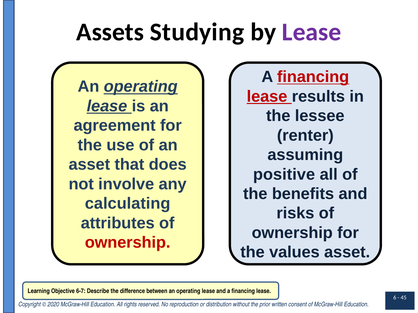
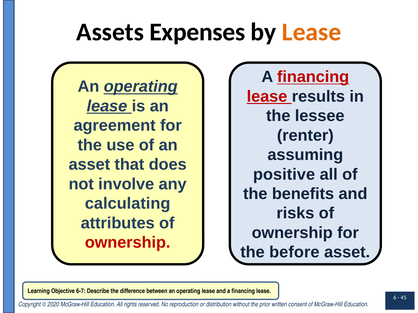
Studying: Studying -> Expenses
Lease at (312, 32) colour: purple -> orange
values: values -> before
